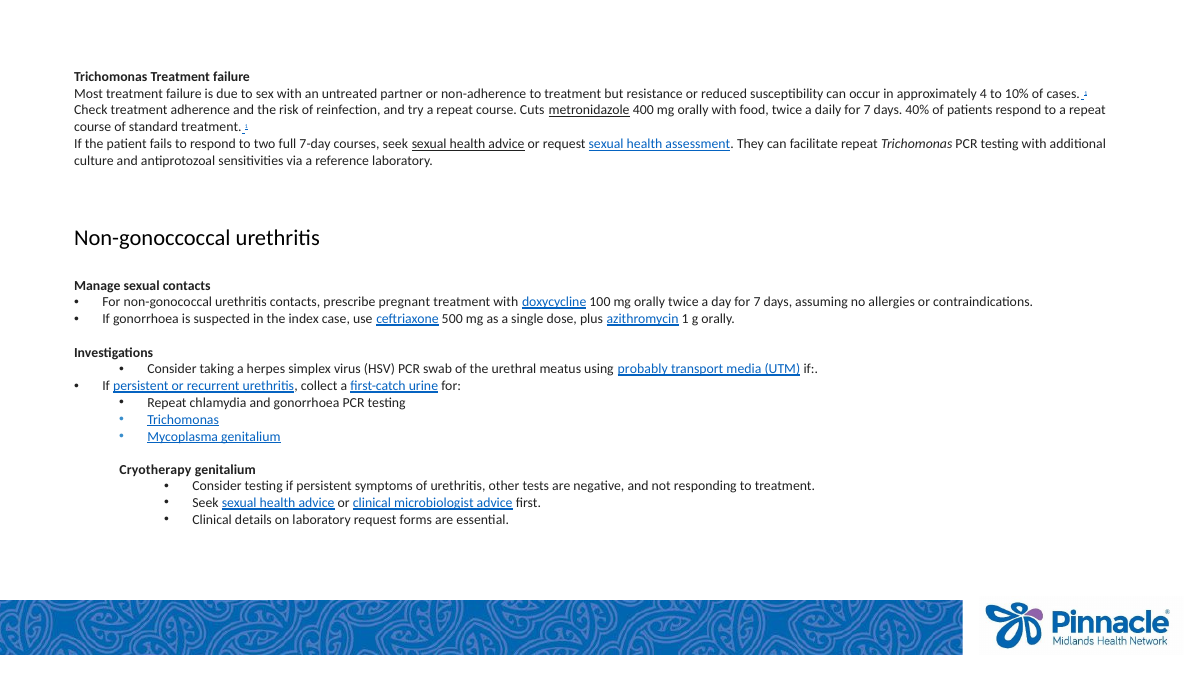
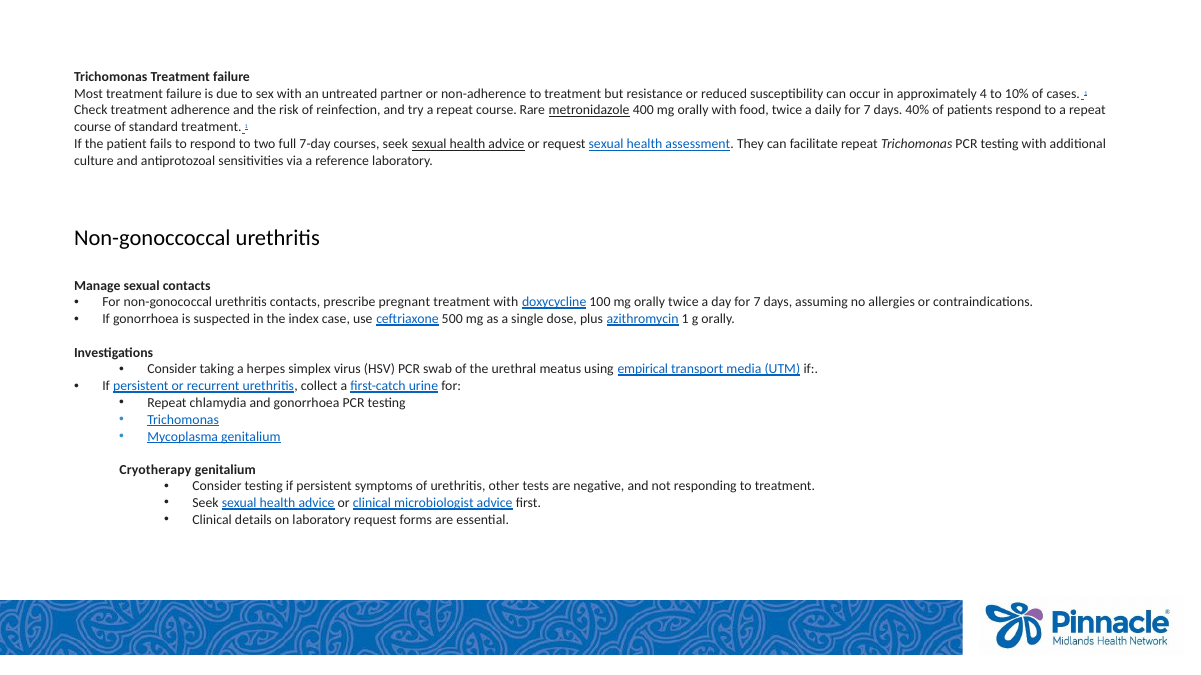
Cuts: Cuts -> Rare
probably: probably -> empirical
